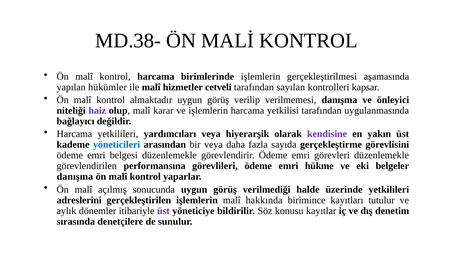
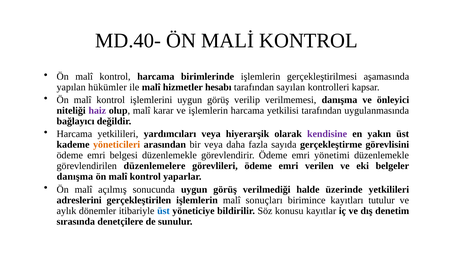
MD.38-: MD.38- -> MD.40-
cetveli: cetveli -> hesabı
almaktadır: almaktadır -> işlemlerini
yöneticileri colour: blue -> orange
görevleri: görevleri -> yönetimi
performansına: performansına -> düzenlemelere
hükme: hükme -> verilen
hakkında: hakkında -> sonuçları
üst at (163, 210) colour: purple -> blue
